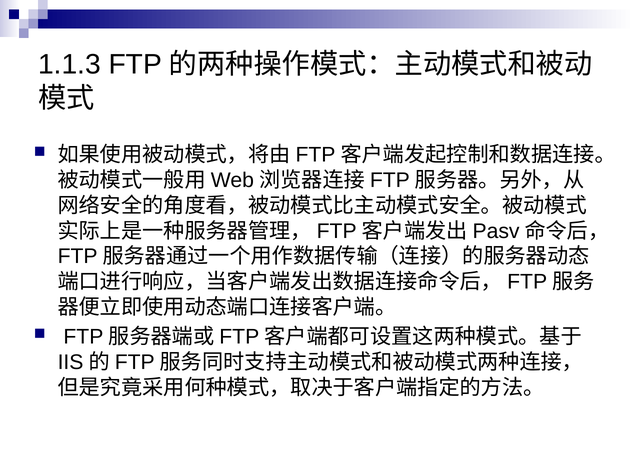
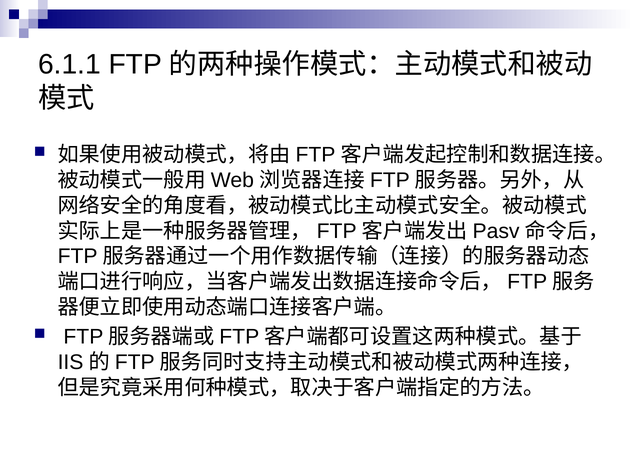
1.1.3: 1.1.3 -> 6.1.1
